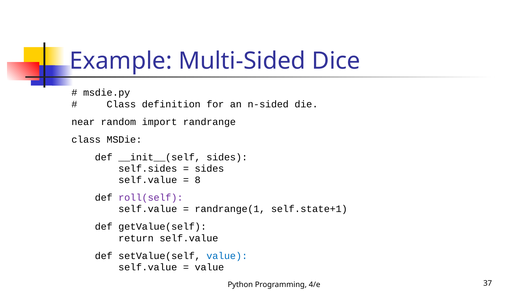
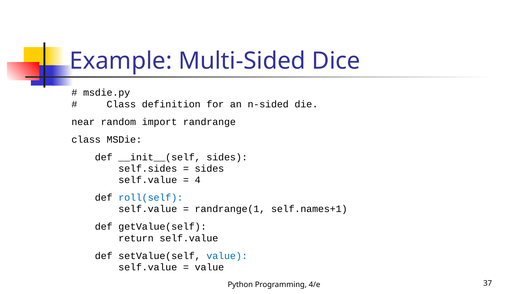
8: 8 -> 4
roll(self colour: purple -> blue
self.state+1: self.state+1 -> self.names+1
